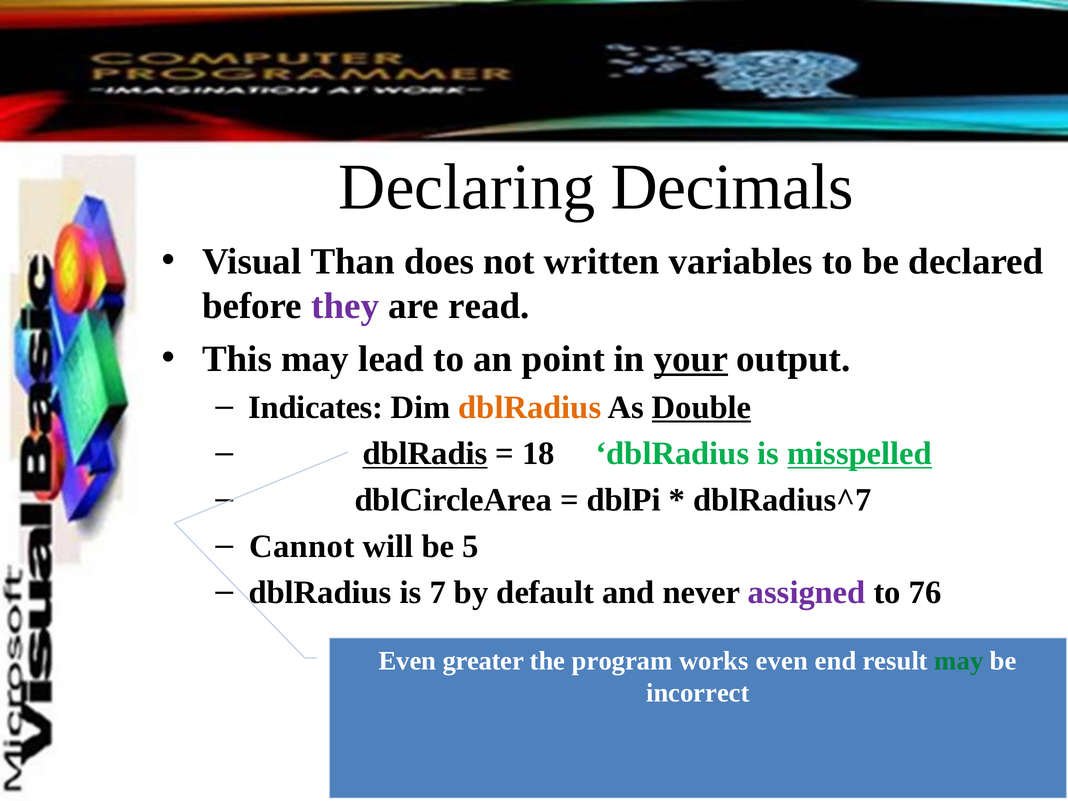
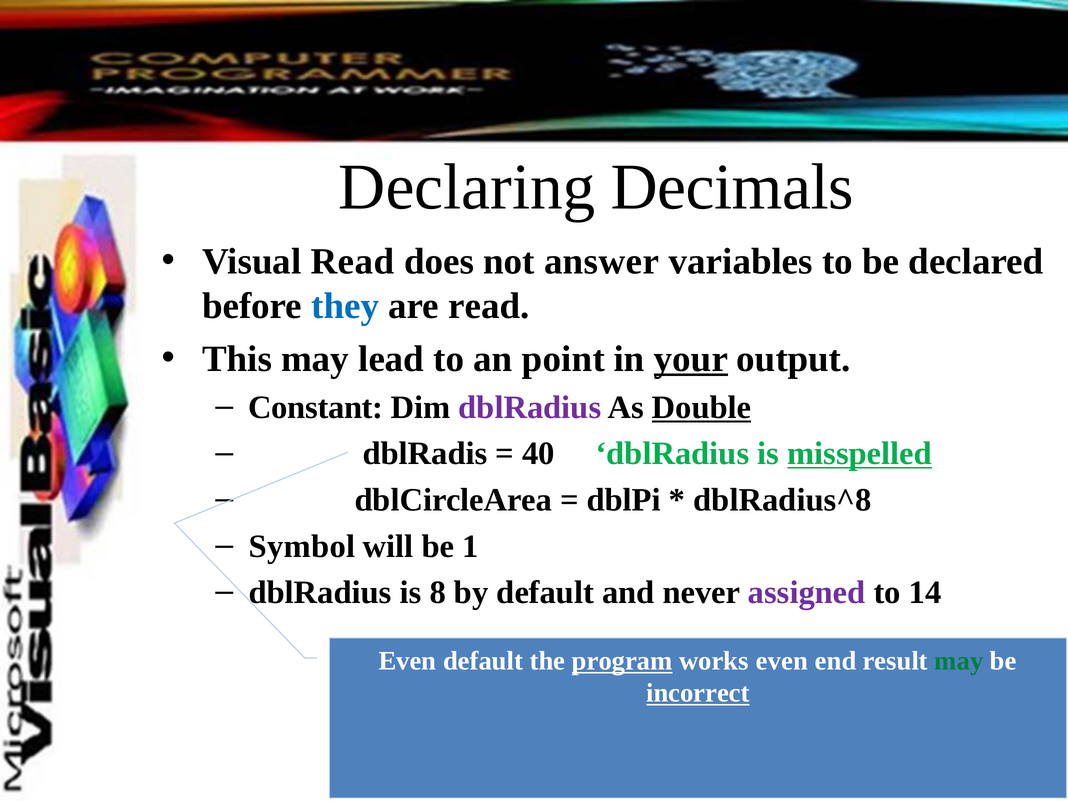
Visual Than: Than -> Read
written: written -> answer
they colour: purple -> blue
Indicates: Indicates -> Constant
dblRadius at (530, 407) colour: orange -> purple
dblRadis underline: present -> none
18: 18 -> 40
dblRadius^7: dblRadius^7 -> dblRadius^8
Cannot: Cannot -> Symbol
5: 5 -> 1
7: 7 -> 8
76: 76 -> 14
Even greater: greater -> default
program underline: none -> present
incorrect underline: none -> present
